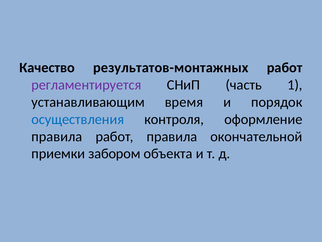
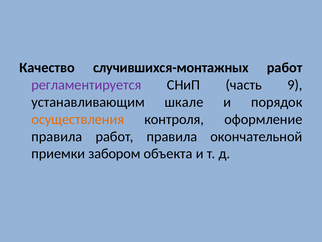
результатов-монтажных: результатов-монтажных -> случившихся-монтажных
1: 1 -> 9
время: время -> шкале
осуществления colour: blue -> orange
